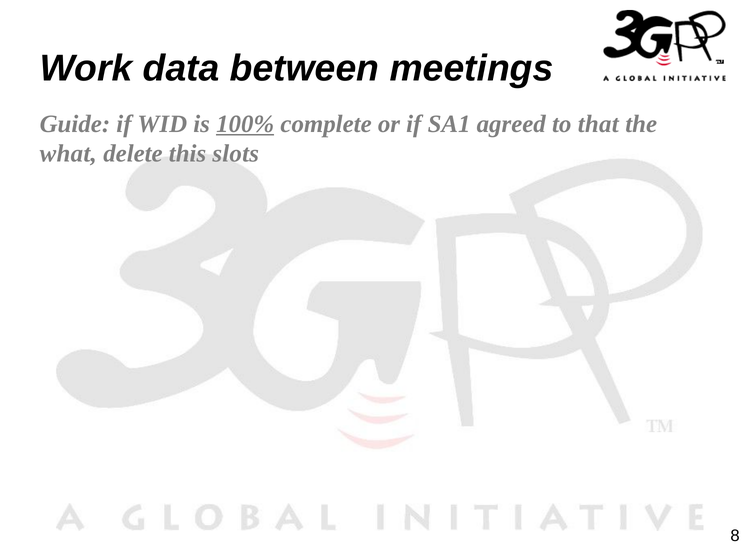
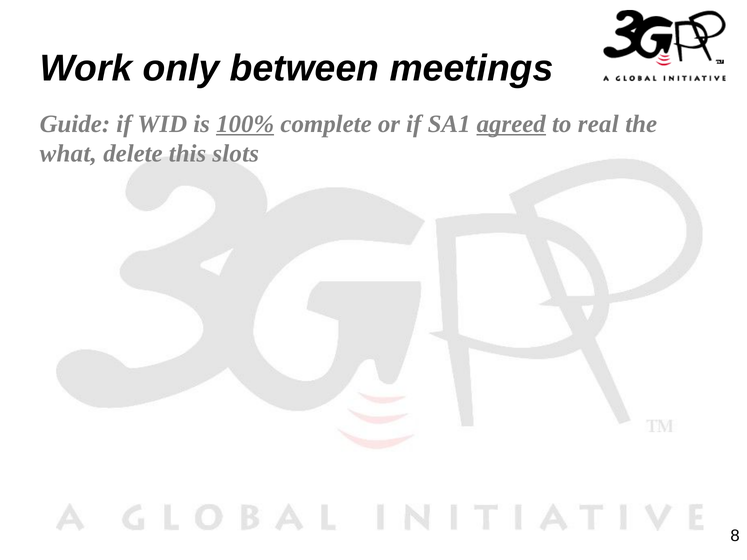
data: data -> only
agreed underline: none -> present
that: that -> real
